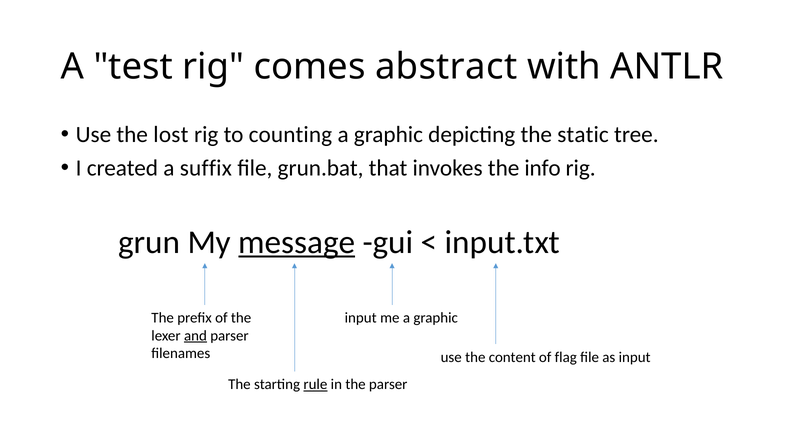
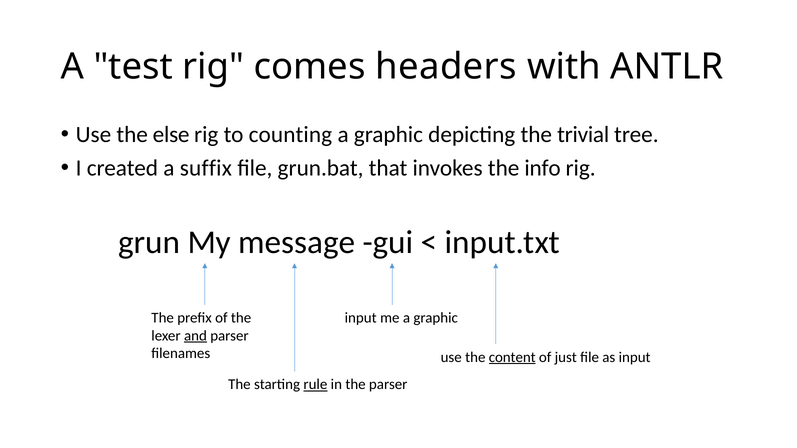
abstract: abstract -> headers
lost: lost -> else
static: static -> trivial
message underline: present -> none
content underline: none -> present
flag: flag -> just
